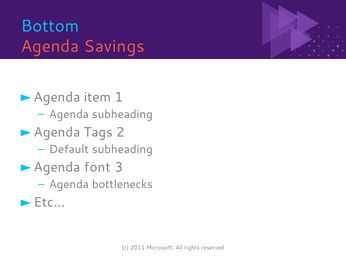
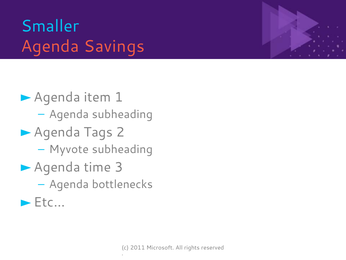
Bottom: Bottom -> Smaller
Default: Default -> Myvote
font: font -> time
